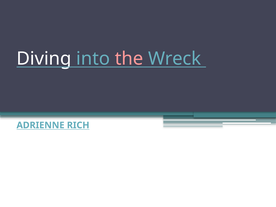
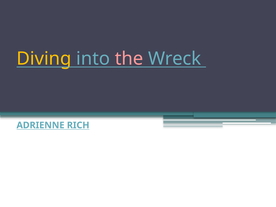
Diving colour: white -> yellow
